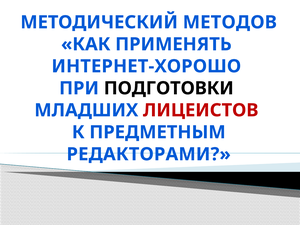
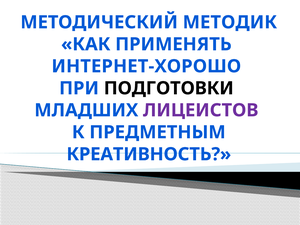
МЕТОДОВ: МЕТОДОВ -> МЕТОДИК
ЛИЦЕИСТОВ colour: red -> purple
РЕДАКТОРАМИ: РЕДАКТОРАМИ -> КРЕАТИВНОСТЬ
